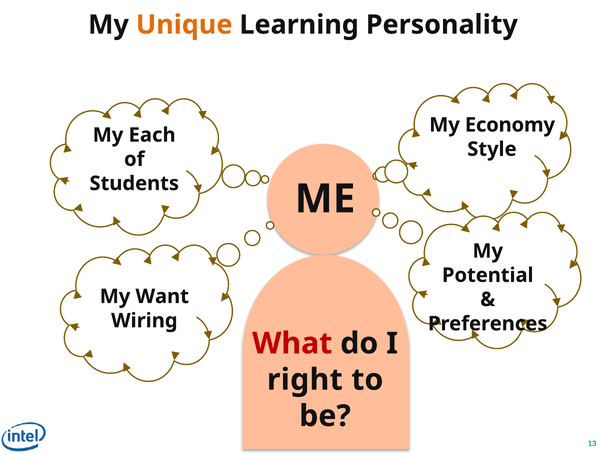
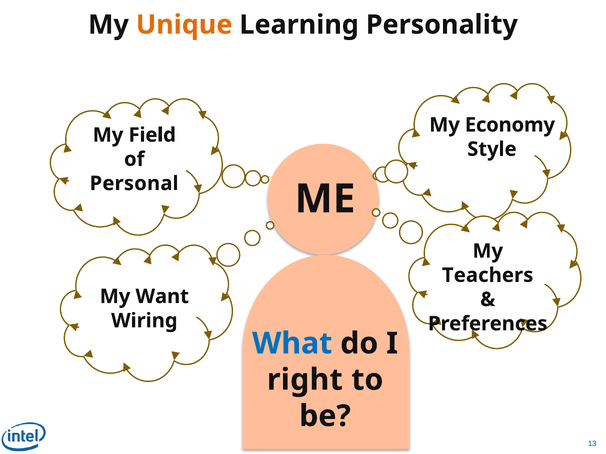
Each: Each -> Field
Students: Students -> Personal
Potential: Potential -> Teachers
What colour: red -> blue
